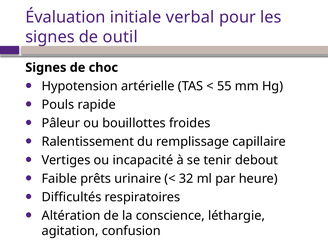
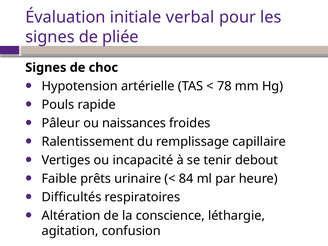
outil: outil -> pliée
55: 55 -> 78
bouillottes: bouillottes -> naissances
32: 32 -> 84
